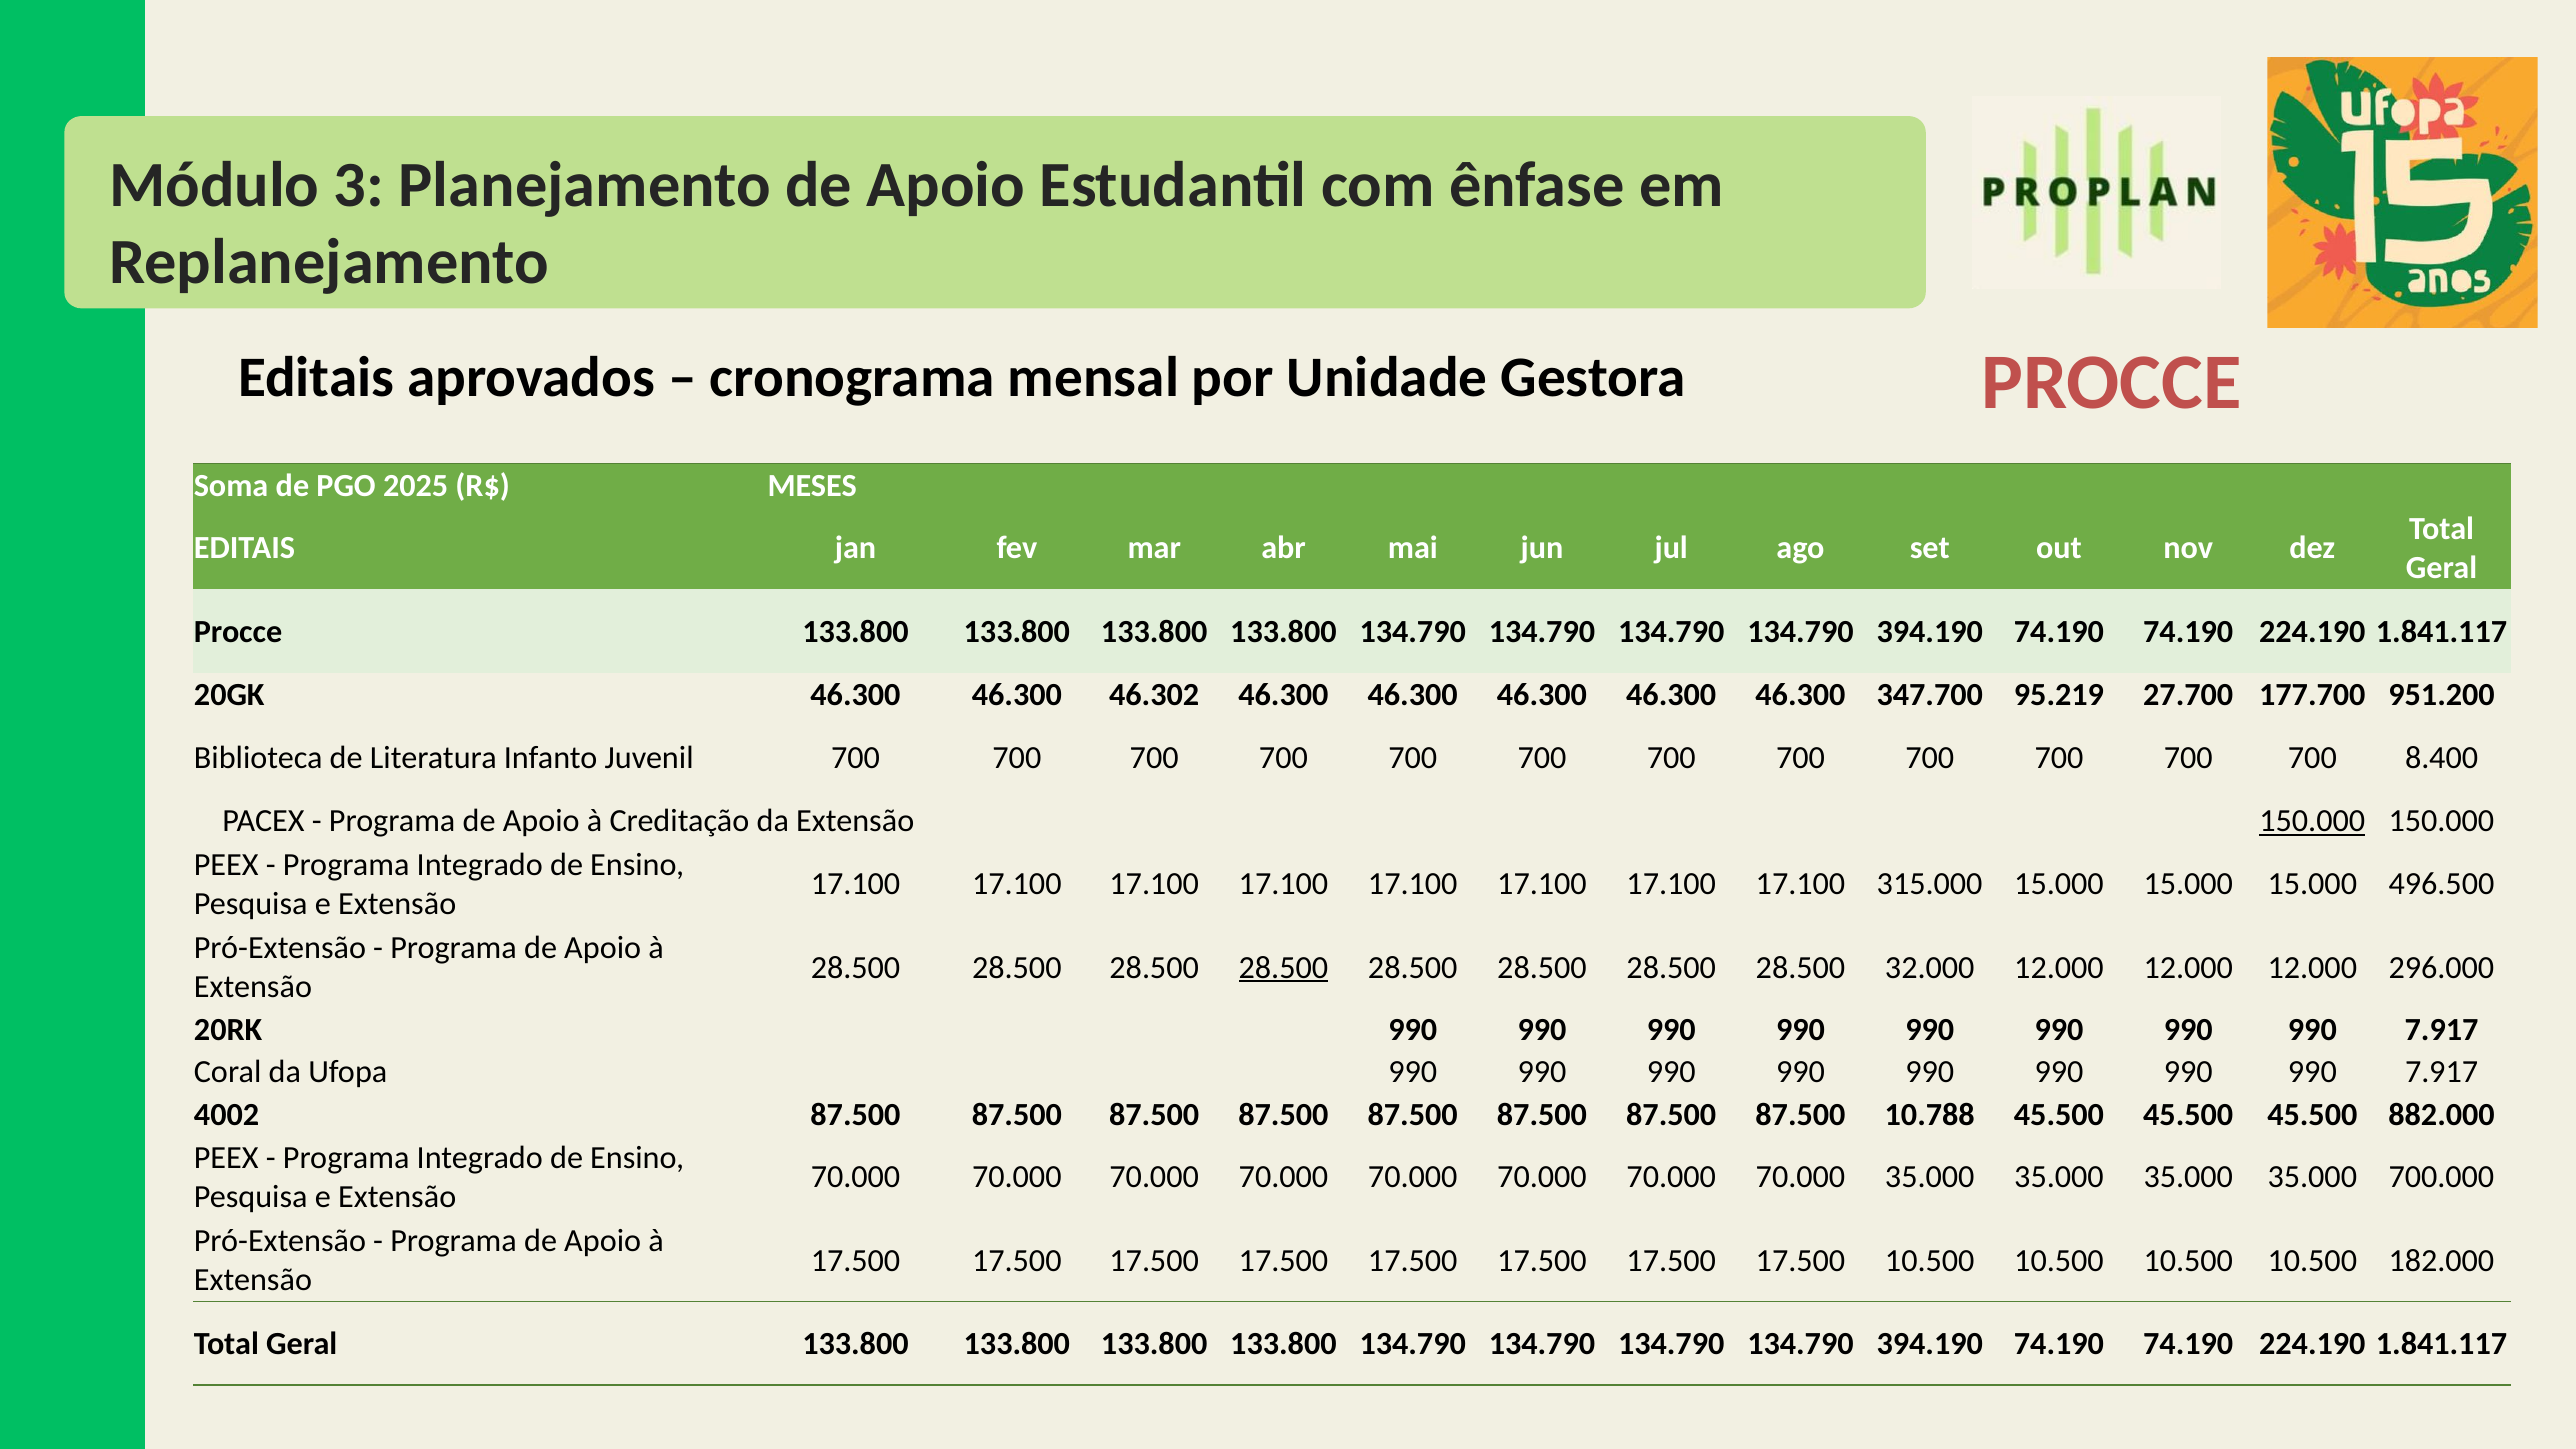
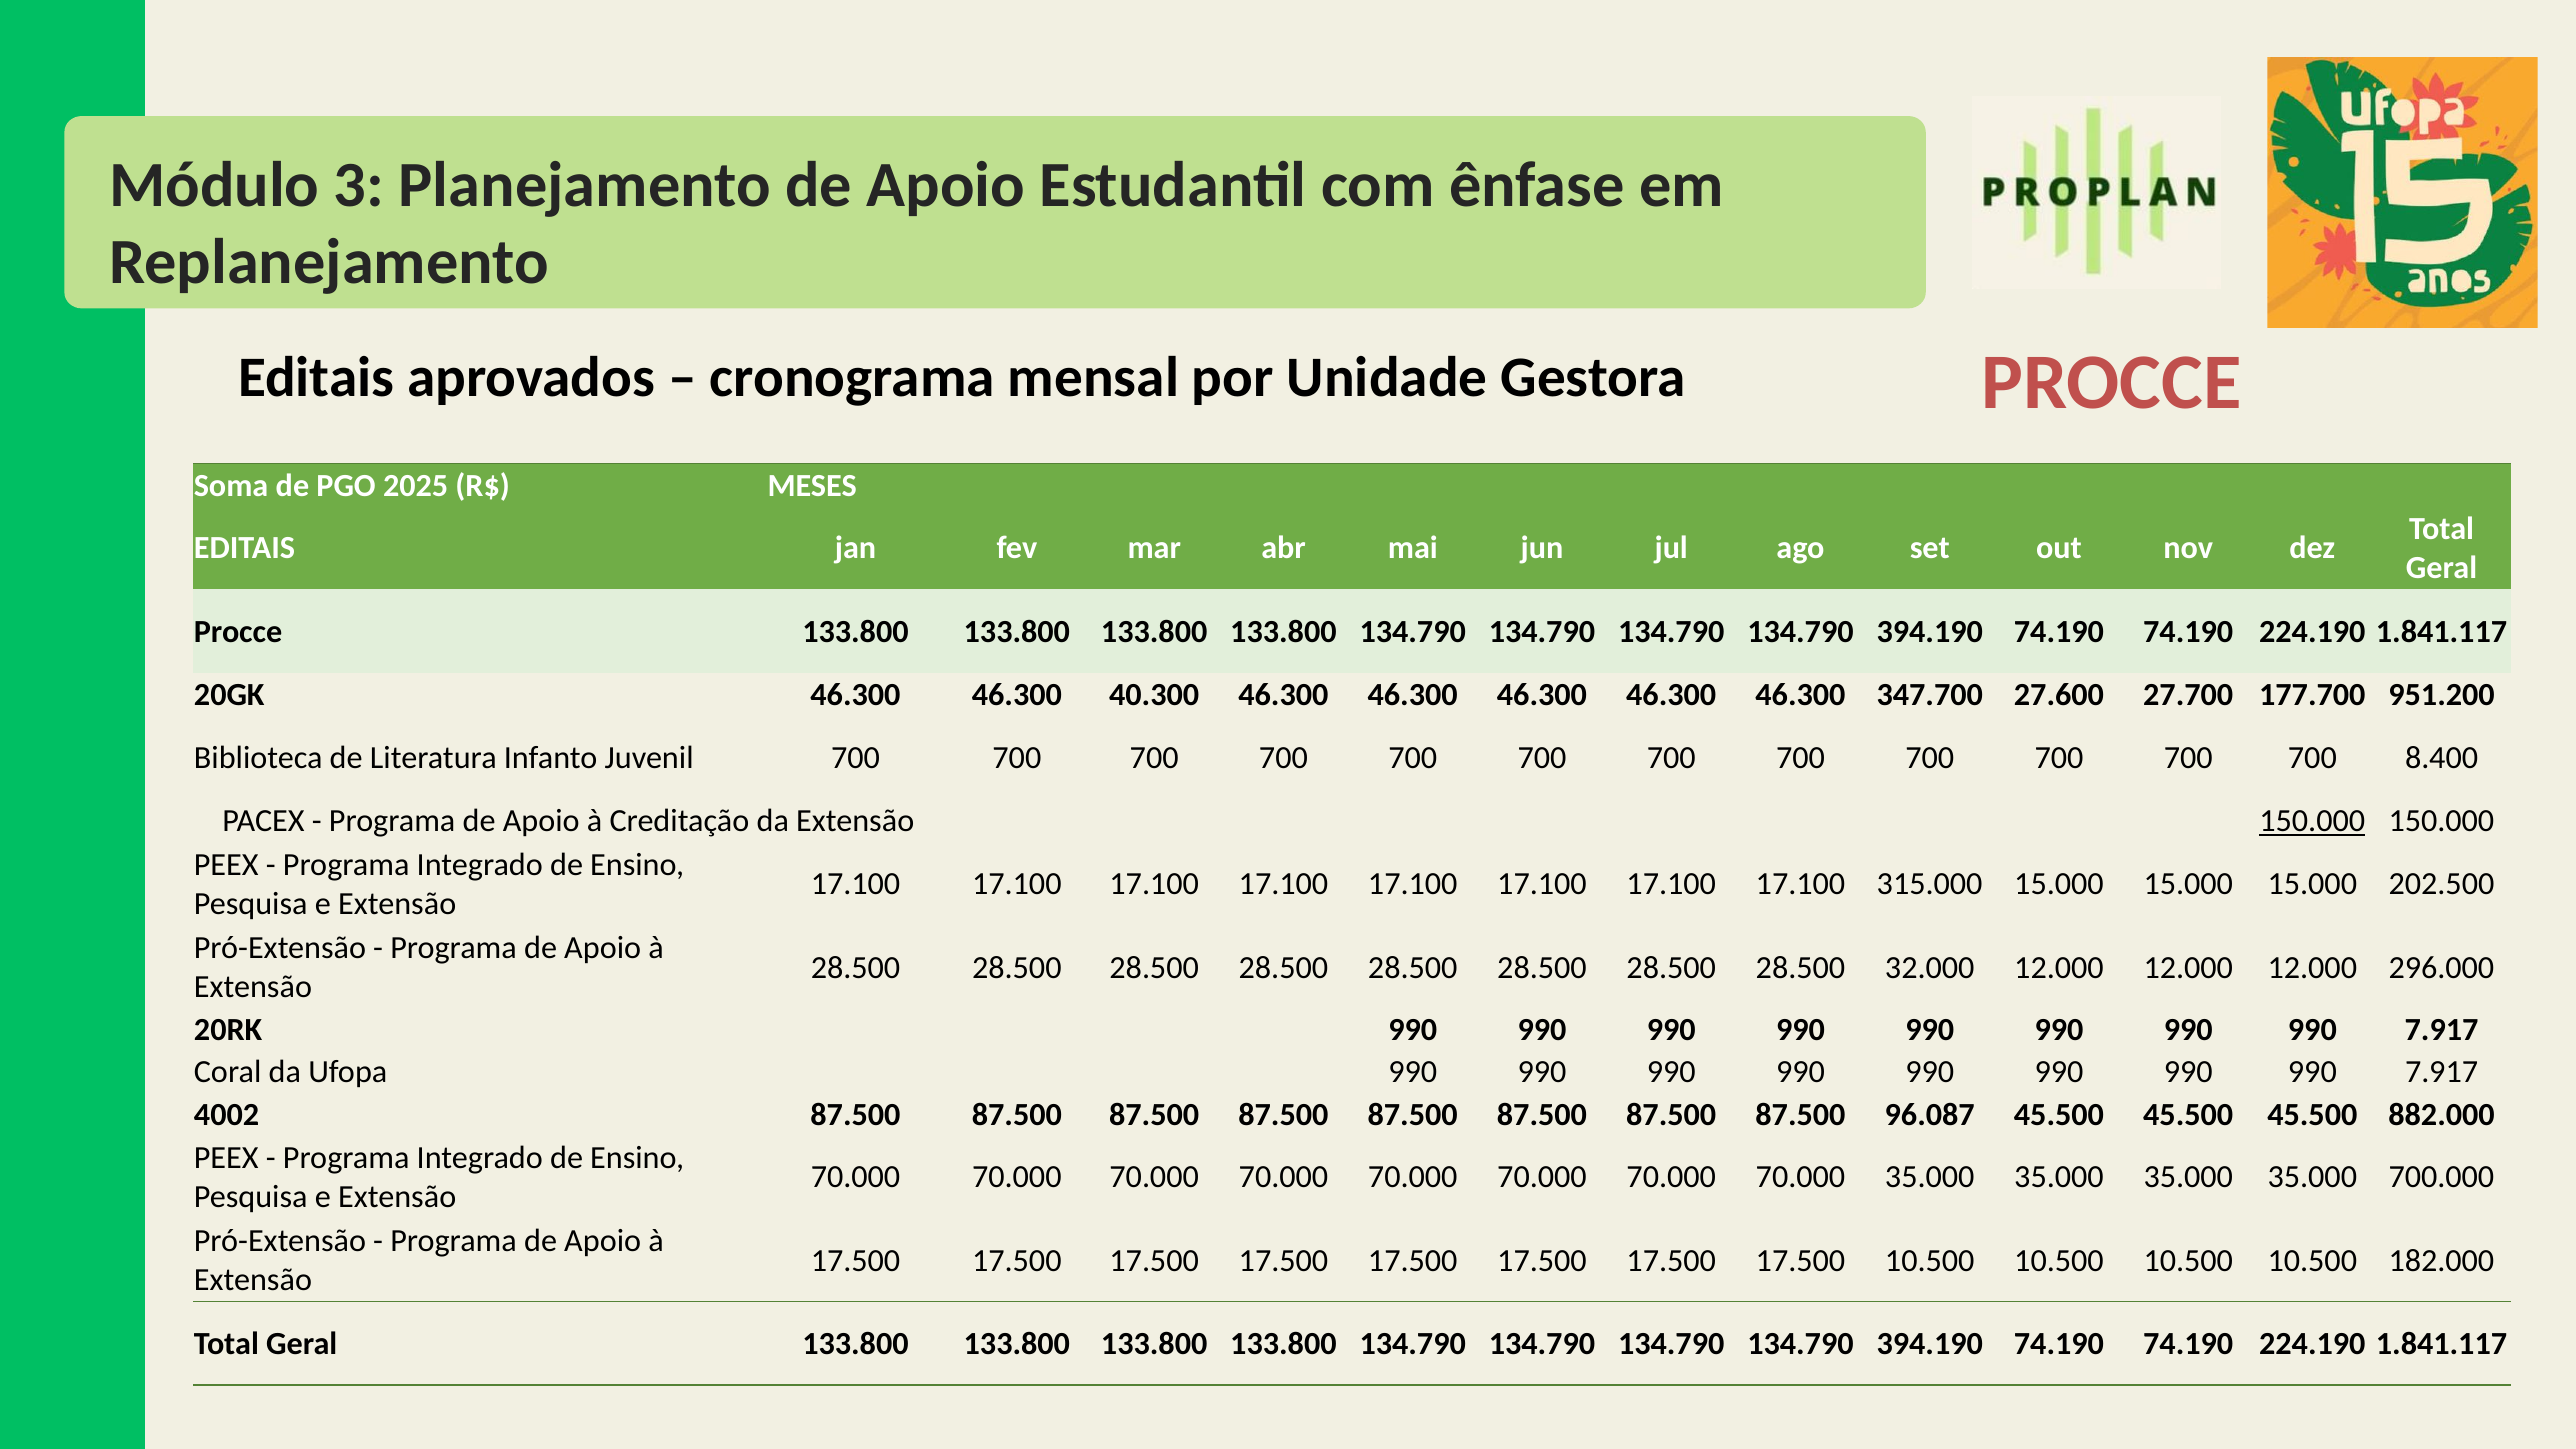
46.302: 46.302 -> 40.300
95.219: 95.219 -> 27.600
496.500: 496.500 -> 202.500
28.500 at (1283, 967) underline: present -> none
10.788: 10.788 -> 96.087
